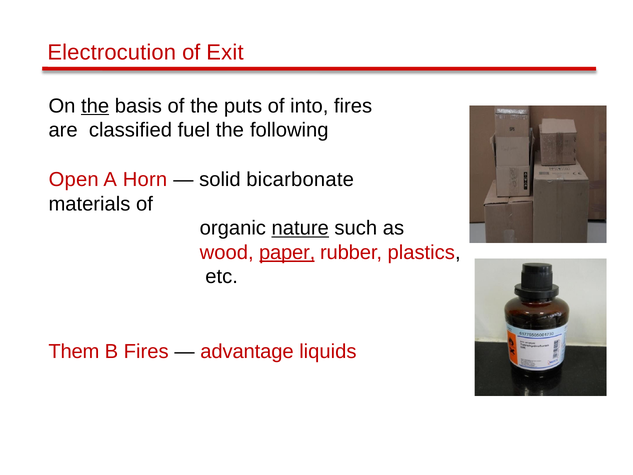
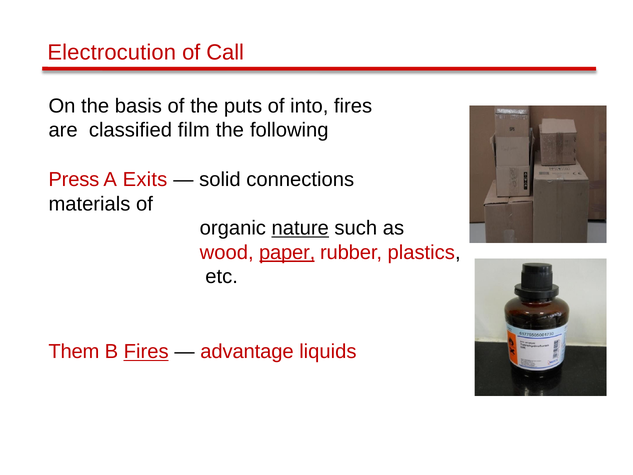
Exit: Exit -> Call
the at (95, 106) underline: present -> none
fuel: fuel -> film
Open: Open -> Press
Horn: Horn -> Exits
bicarbonate: bicarbonate -> connections
Fires at (146, 351) underline: none -> present
